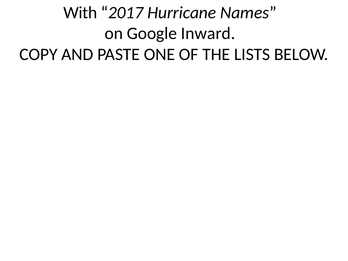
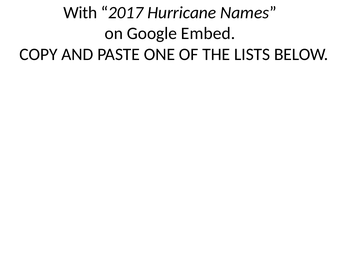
Inward: Inward -> Embed
